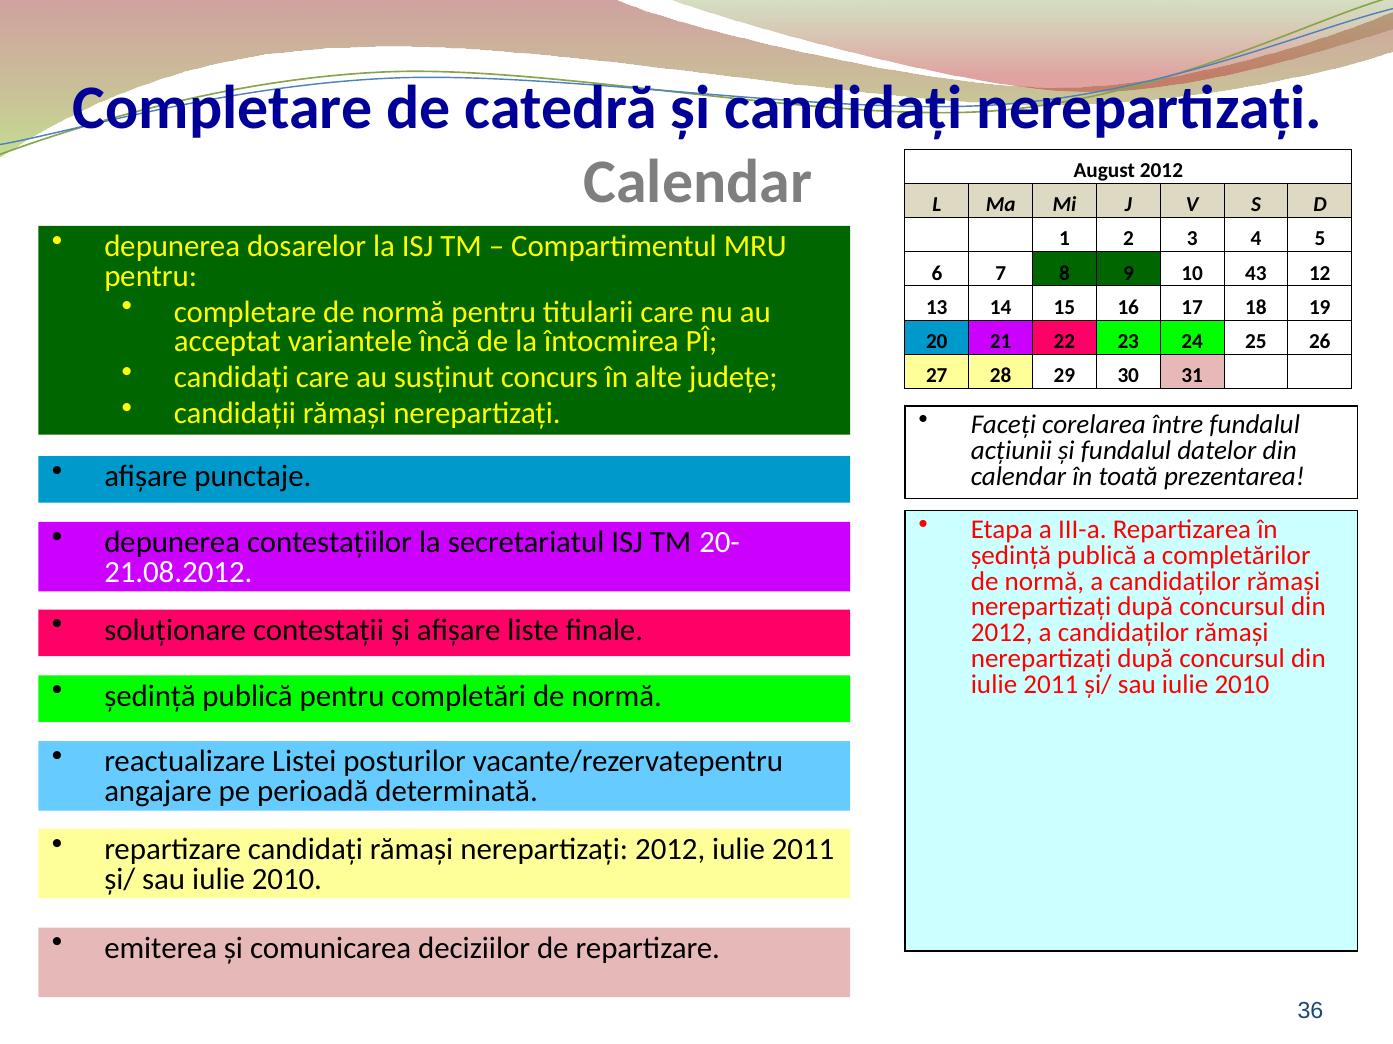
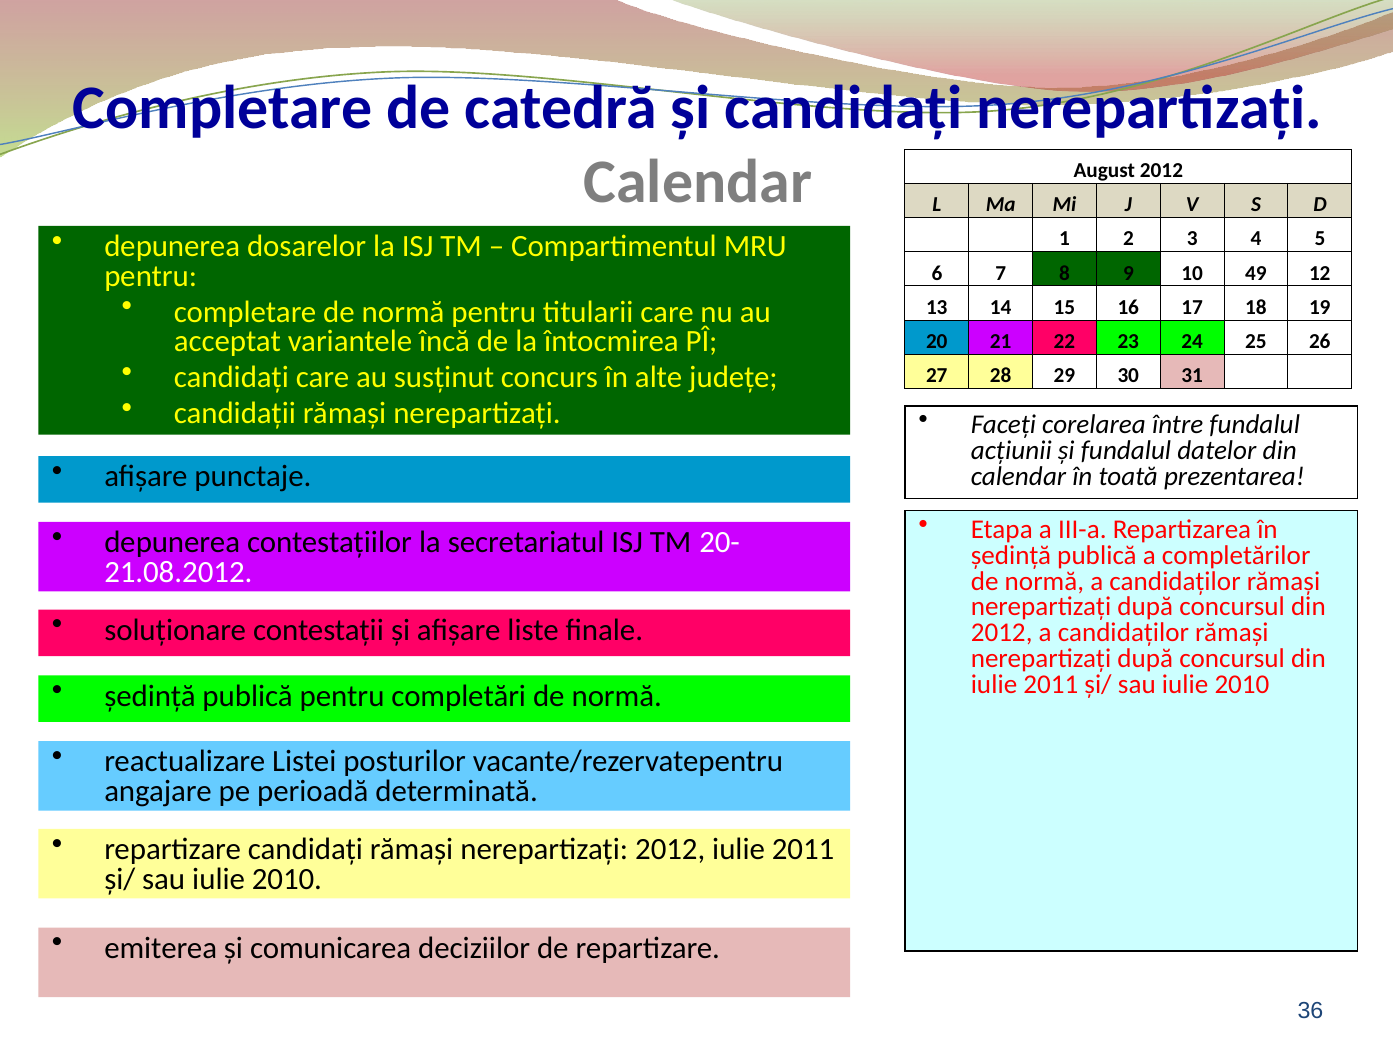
43: 43 -> 49
